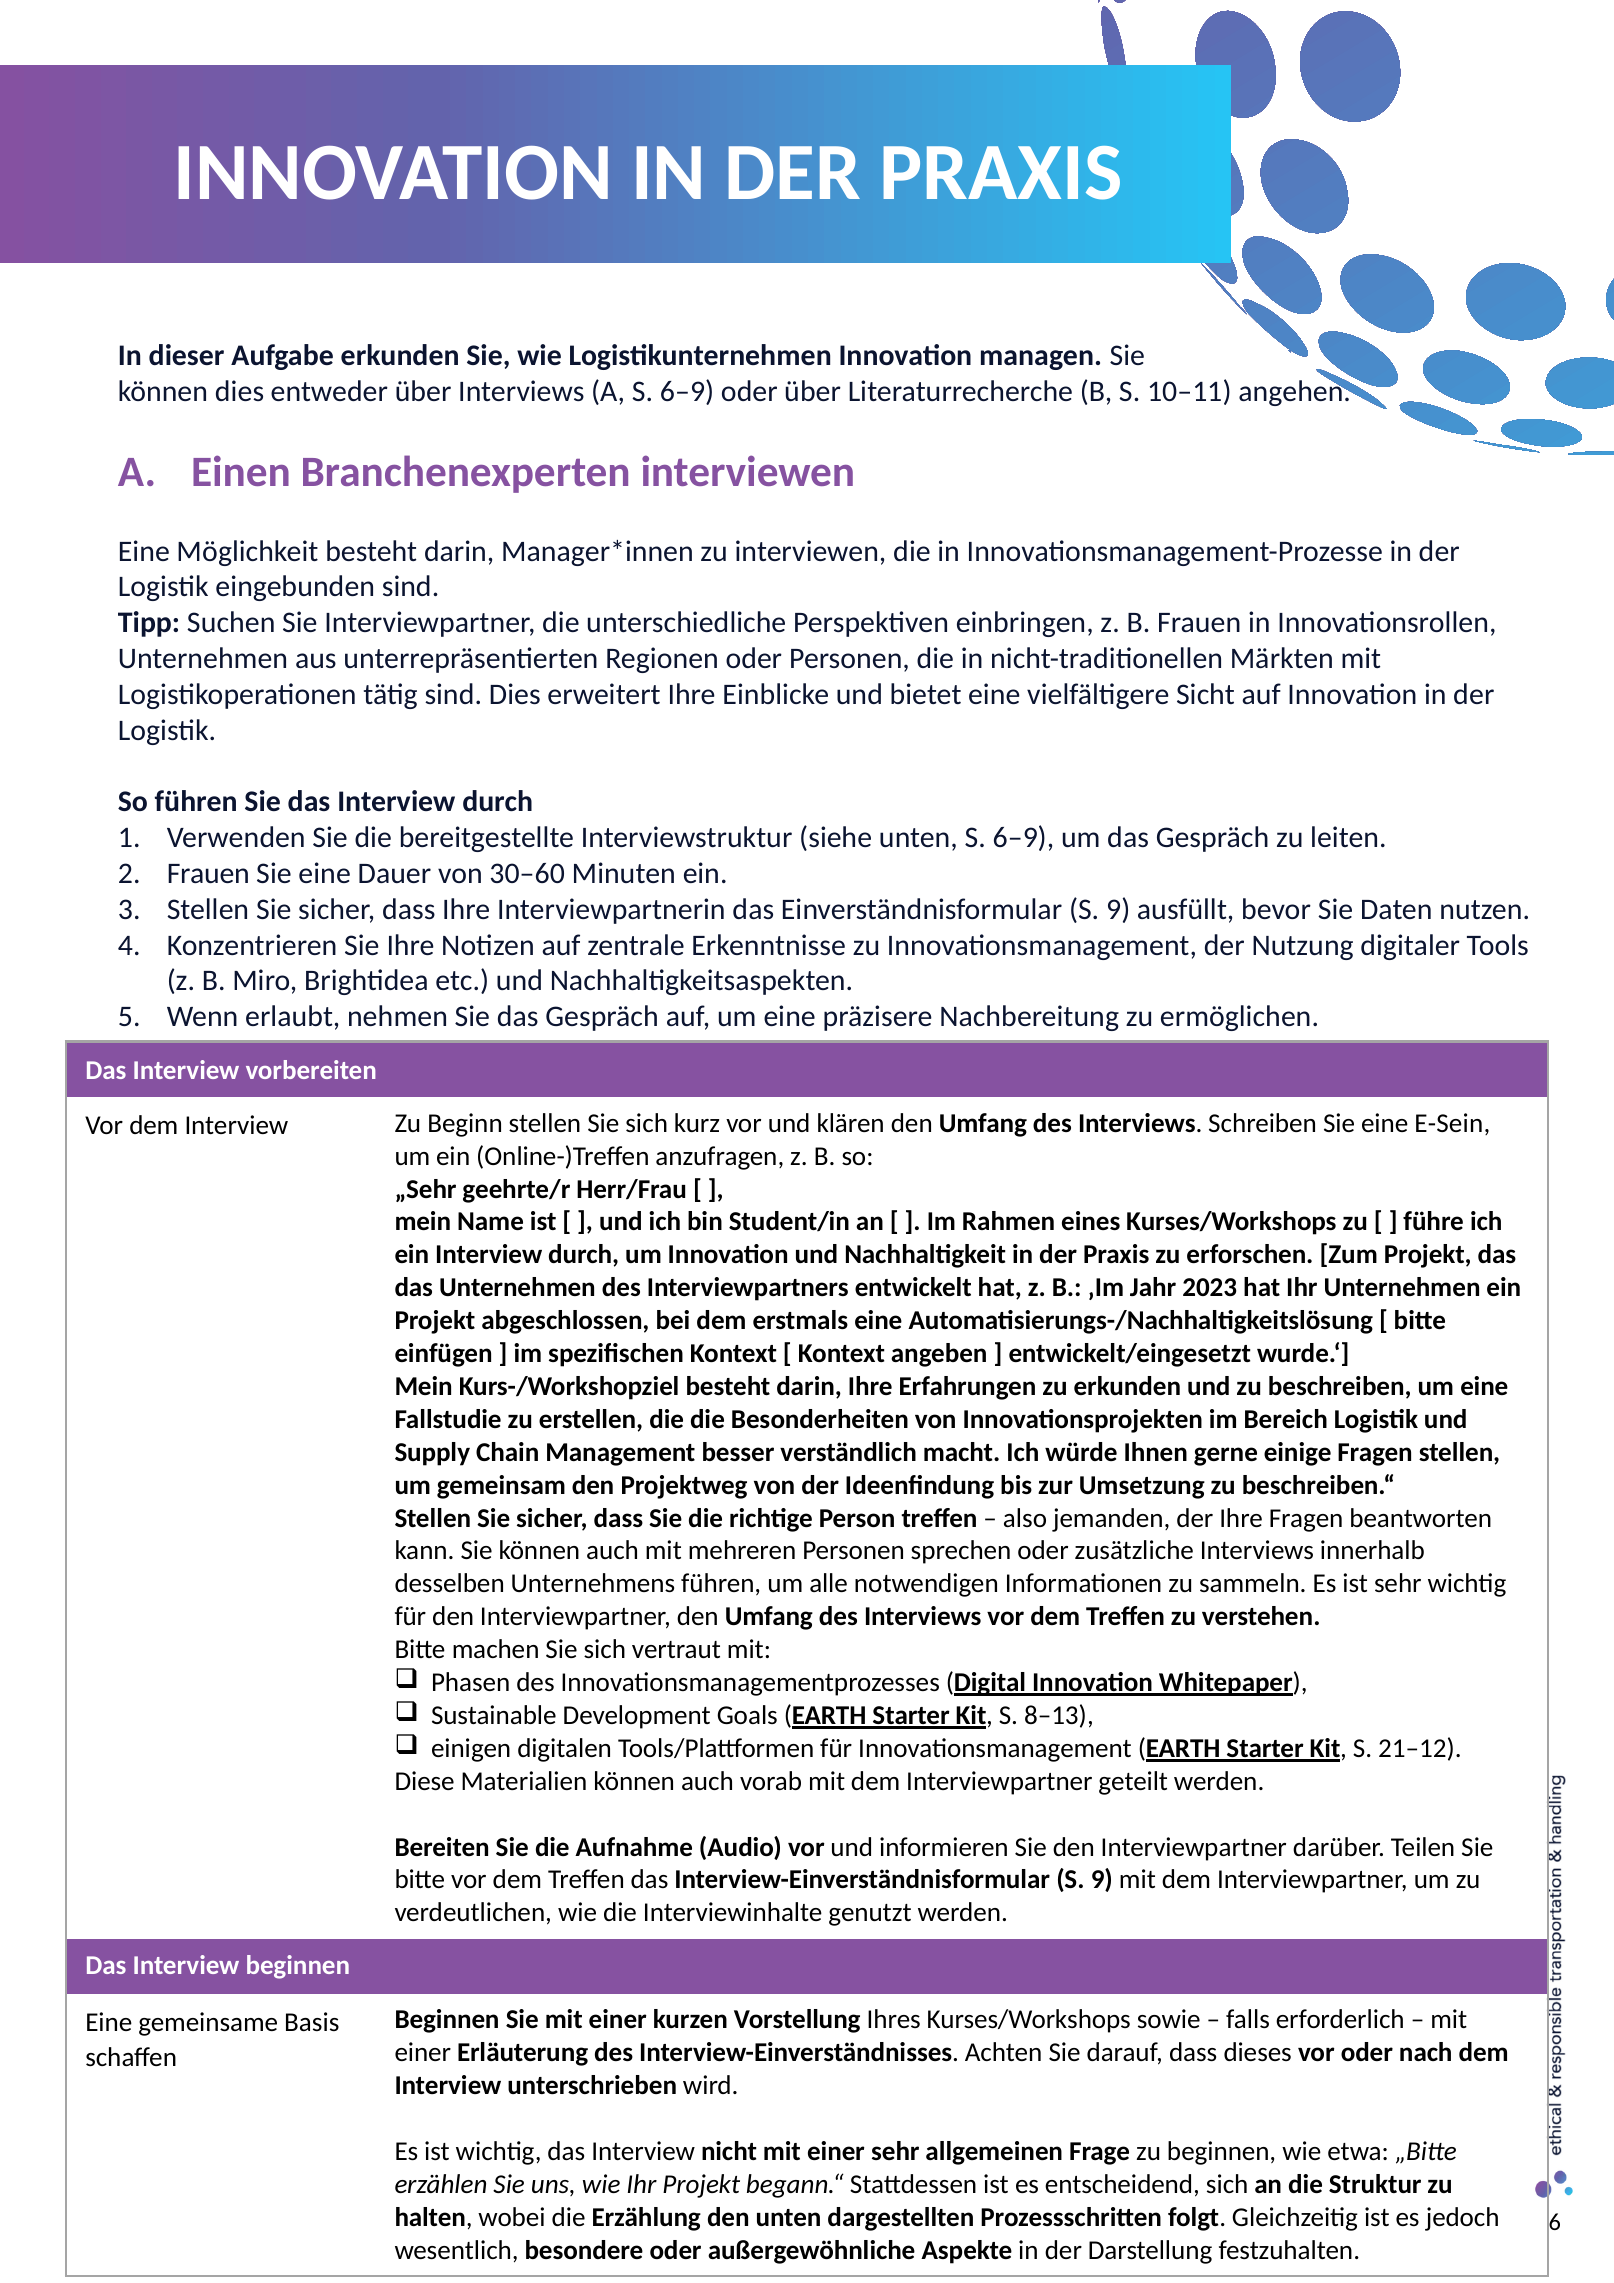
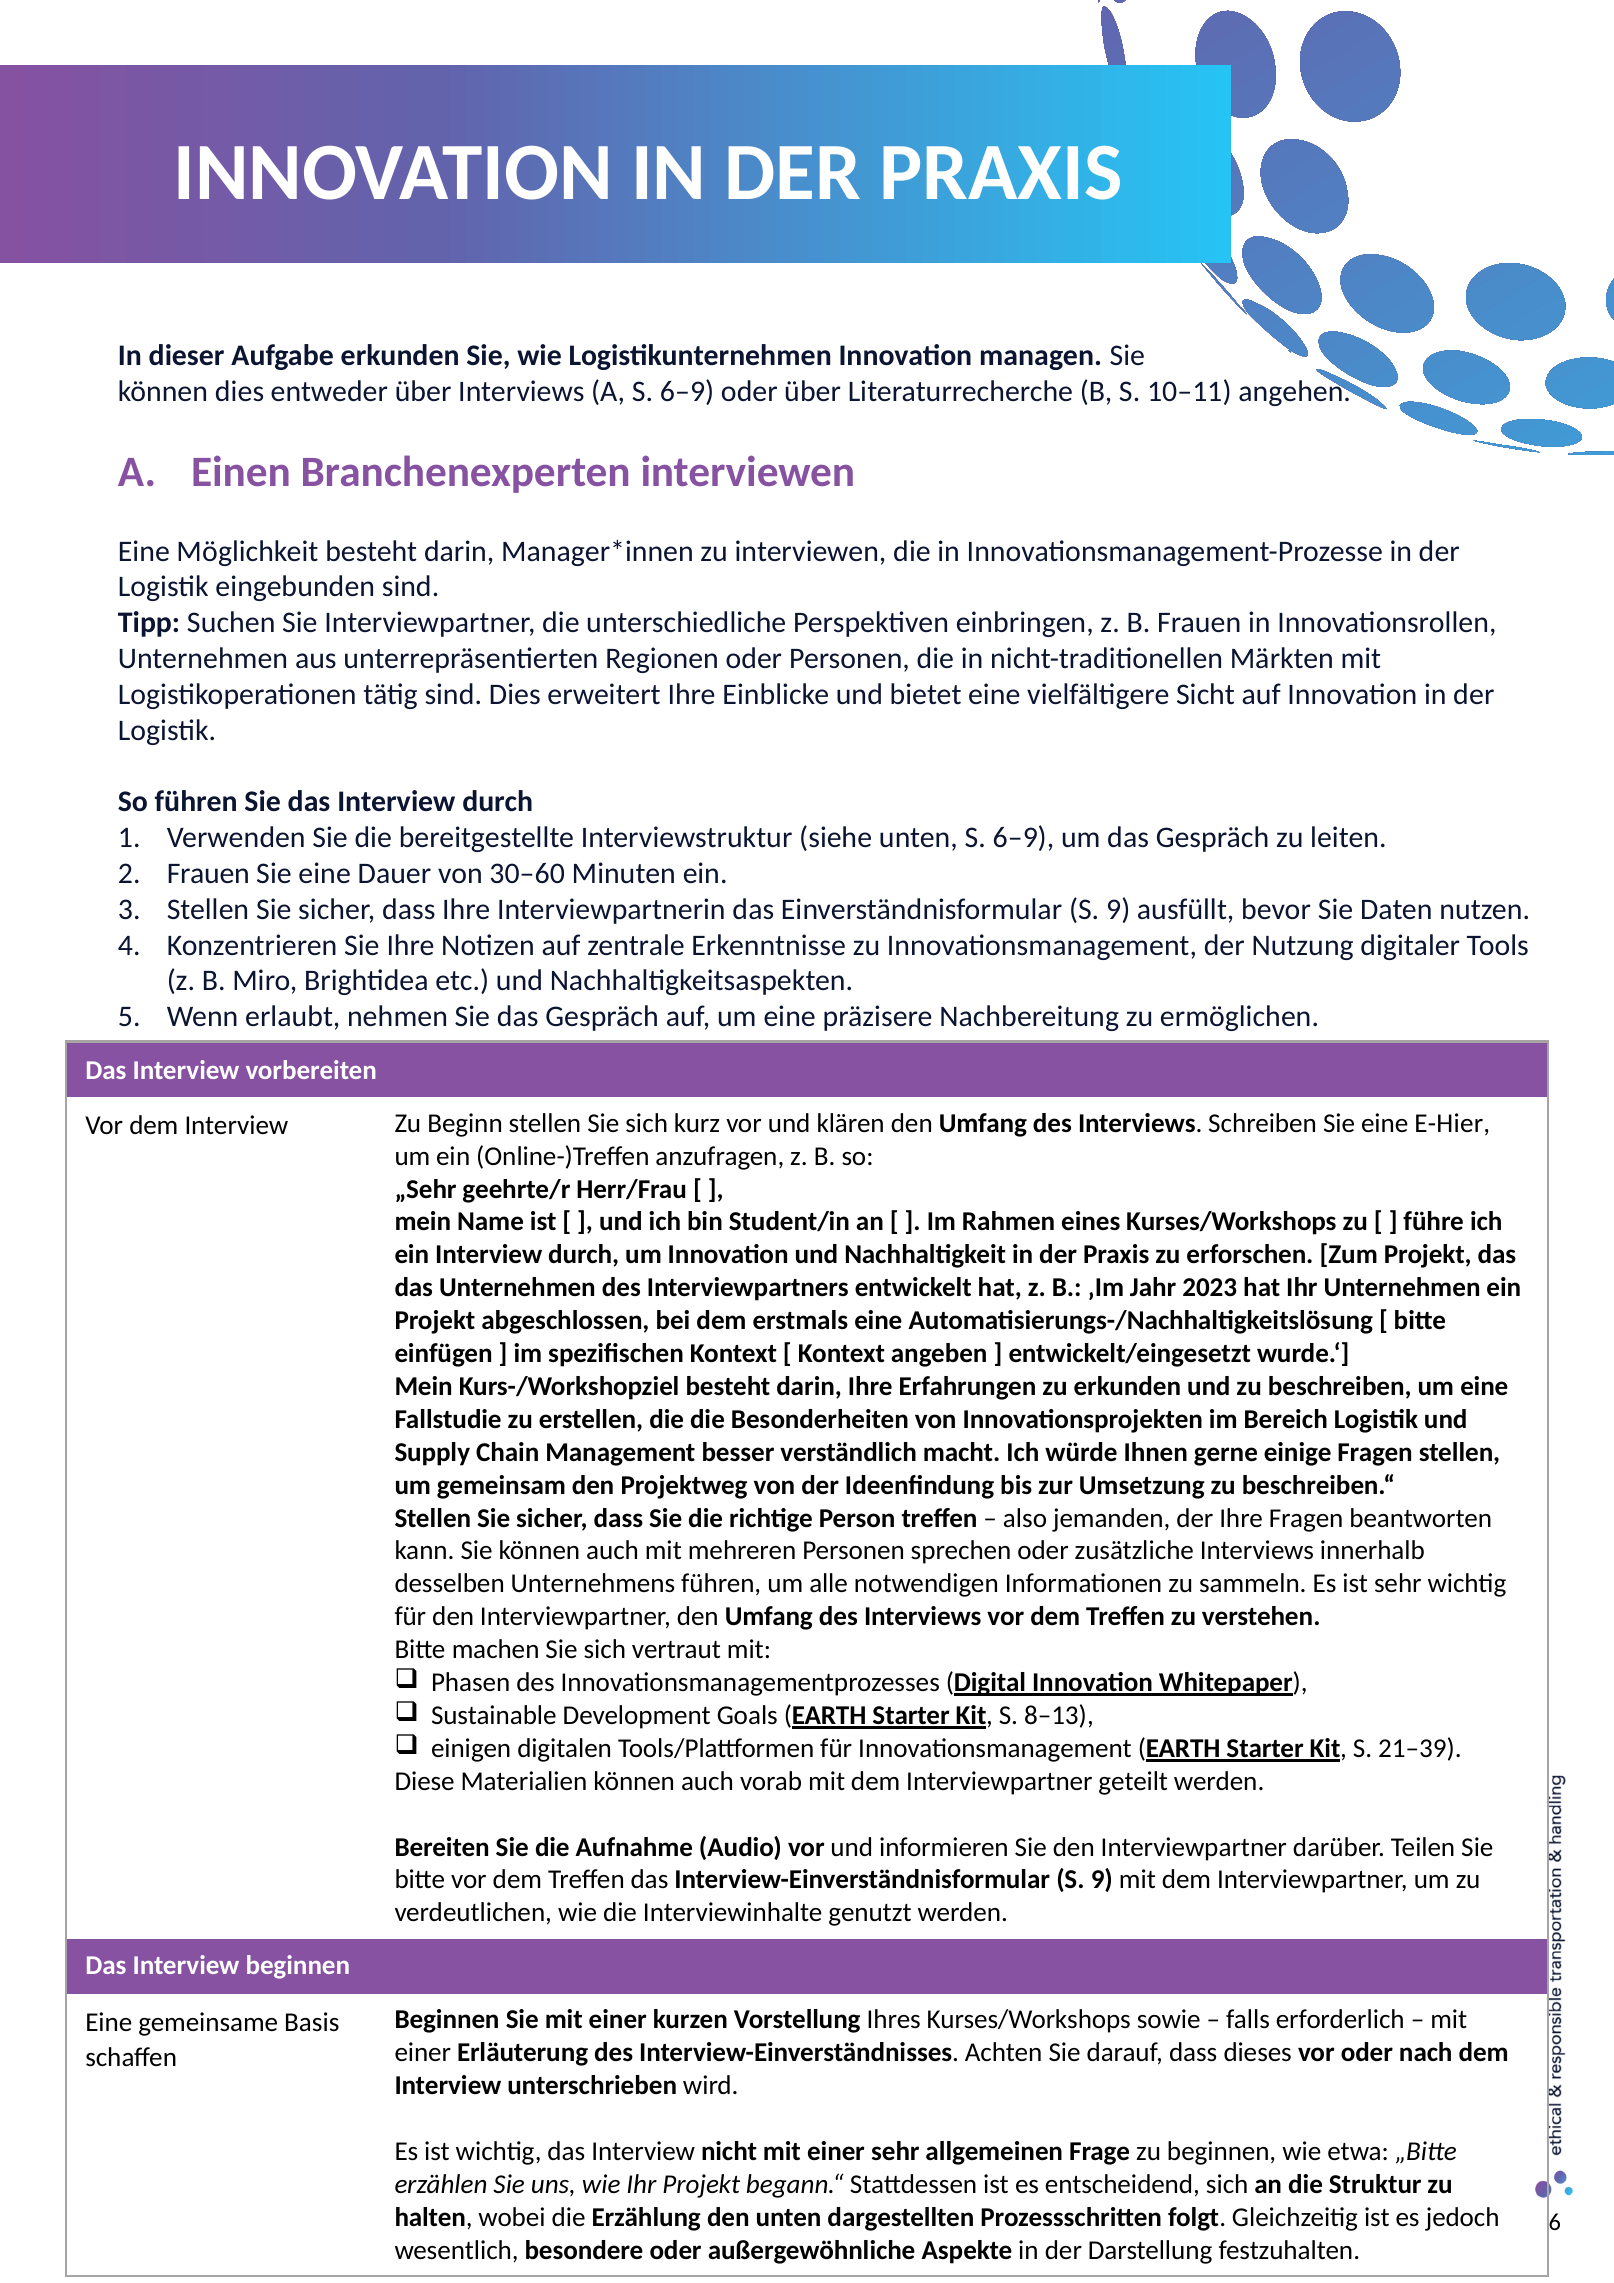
E-Sein: E-Sein -> E-Hier
21–12: 21–12 -> 21–39
